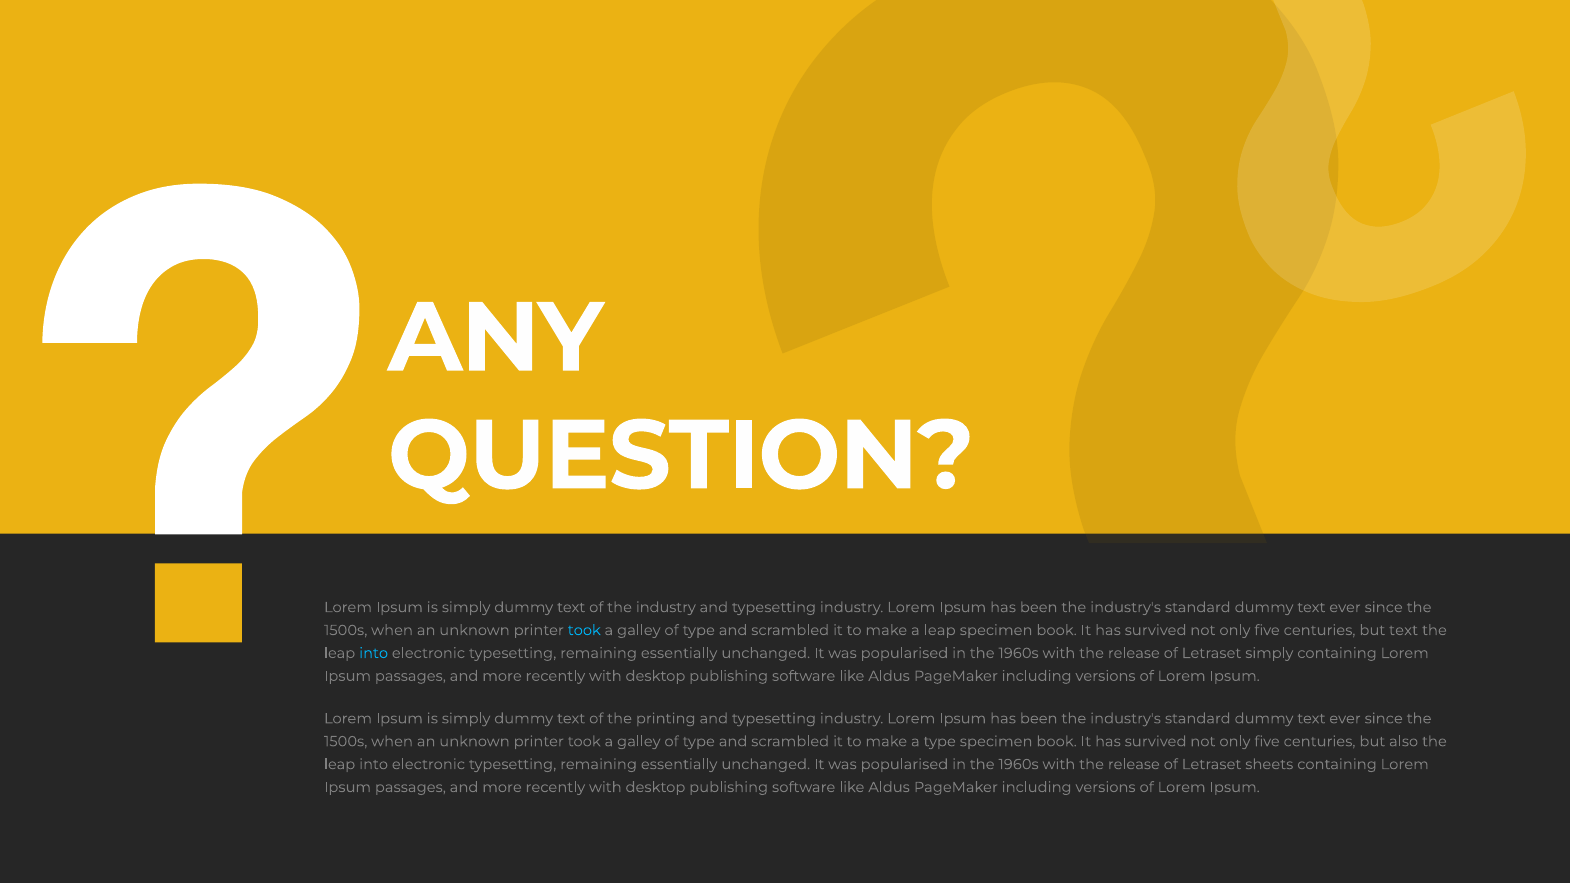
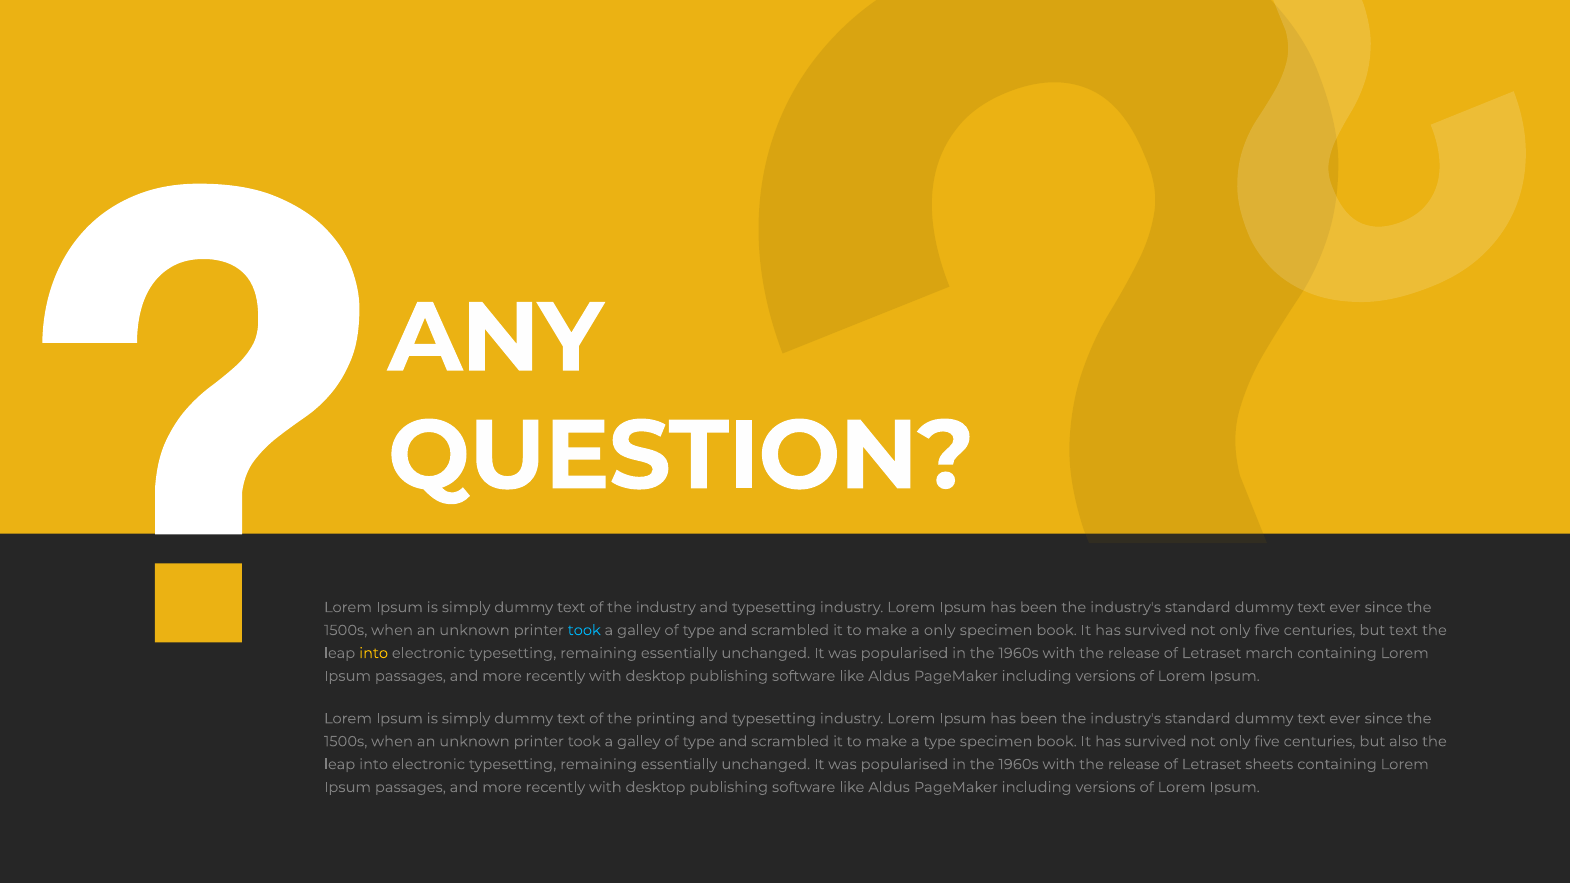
a leap: leap -> only
into at (374, 653) colour: light blue -> yellow
Letraset simply: simply -> march
